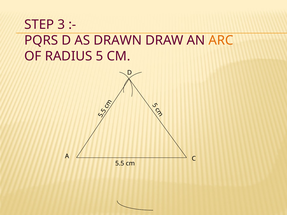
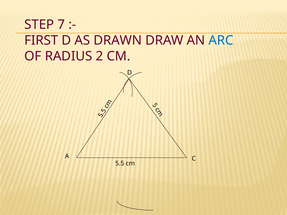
3: 3 -> 7
PQRS: PQRS -> FIRST
ARC colour: orange -> blue
RADIUS 5: 5 -> 2
